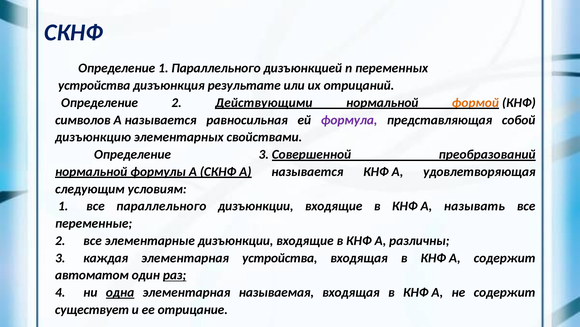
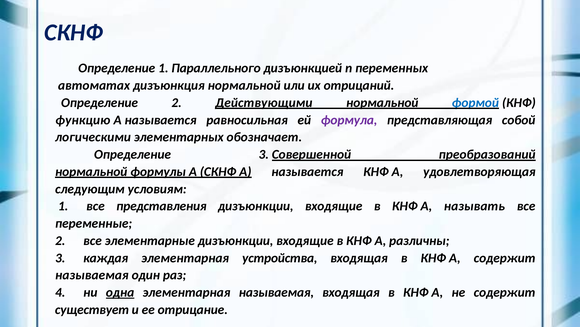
устройства at (94, 85): устройства -> автоматах
дизъюнкция результате: результате -> нормальной
формой colour: orange -> blue
символов: символов -> функцию
дизъюнкцию: дизъюнкцию -> логическими
свойствами: свойствами -> обозначает
все параллельного: параллельного -> представления
автоматом at (92, 275): автоматом -> называемая
раз underline: present -> none
